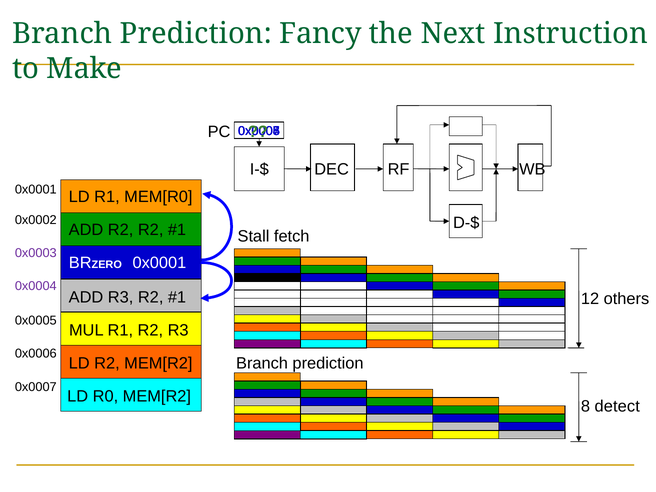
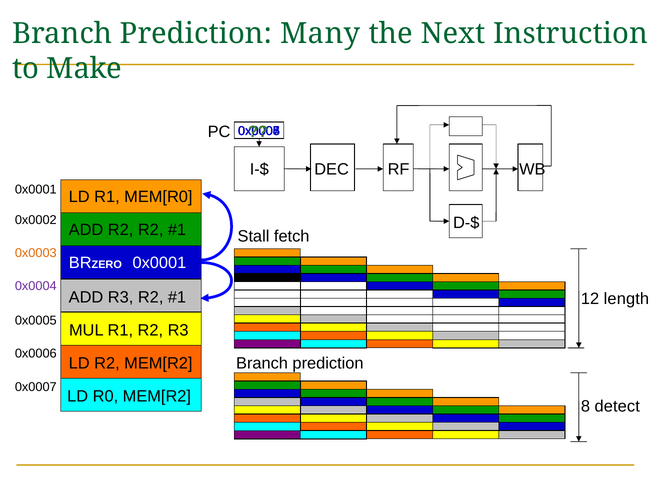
Fancy: Fancy -> Many
0x0003 colour: purple -> orange
others: others -> length
